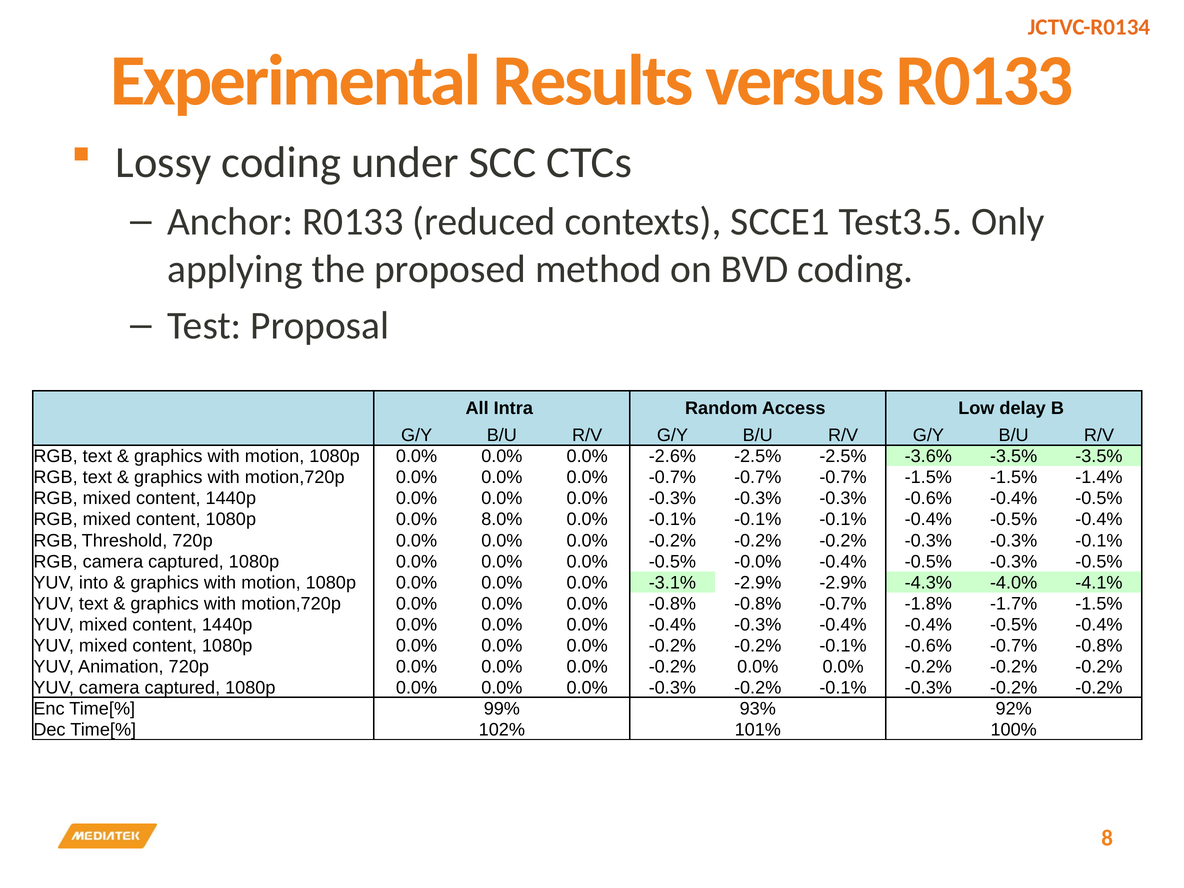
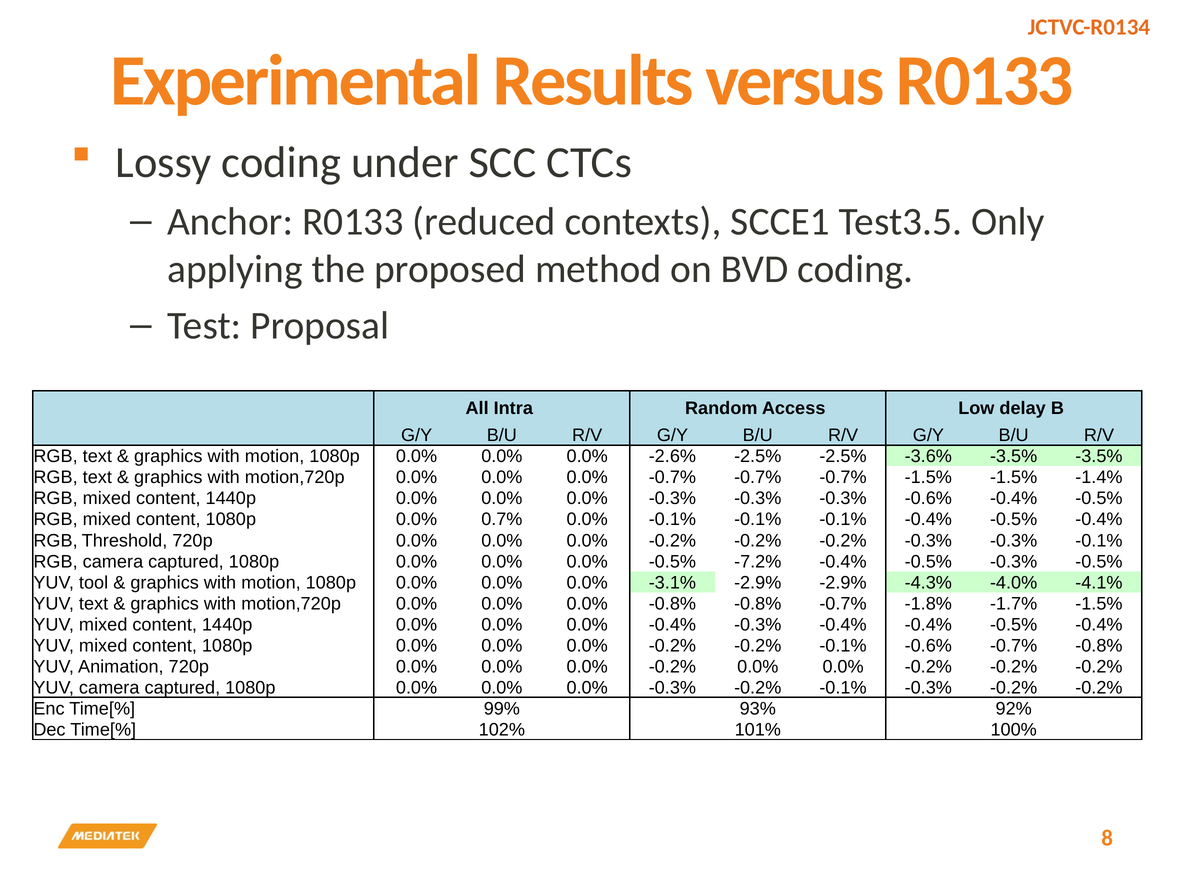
8.0%: 8.0% -> 0.7%
-0.0%: -0.0% -> -7.2%
into: into -> tool
